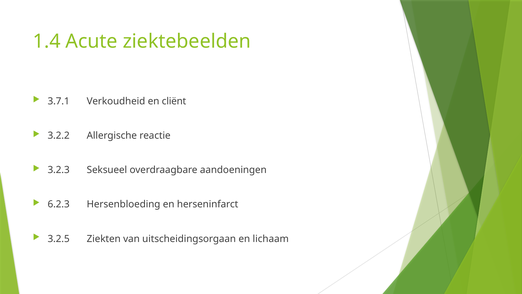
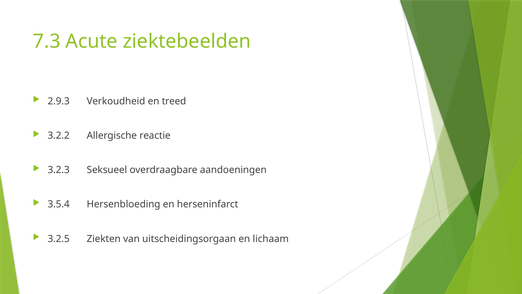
1.4: 1.4 -> 7.3
3.7.1: 3.7.1 -> 2.9.3
cliënt: cliënt -> treed
6.2.3: 6.2.3 -> 3.5.4
